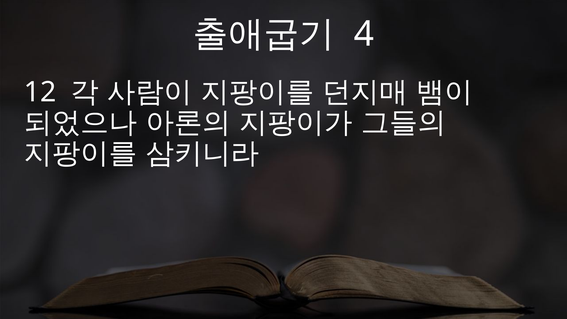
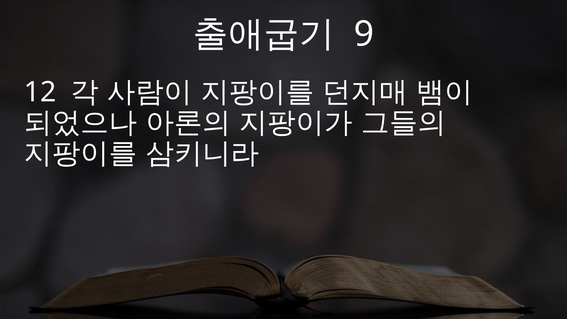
4: 4 -> 9
